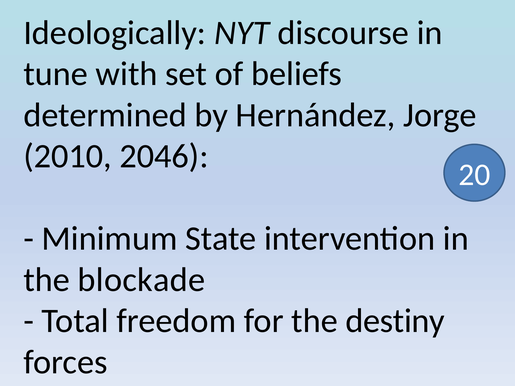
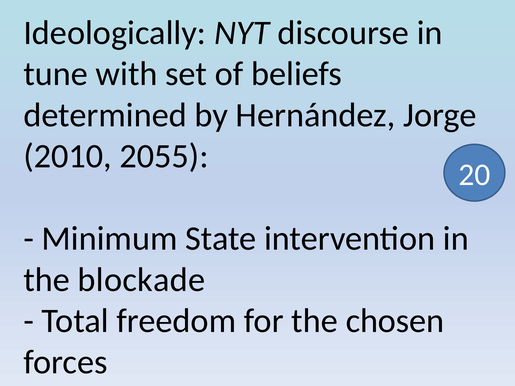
2046: 2046 -> 2055
destiny: destiny -> chosen
